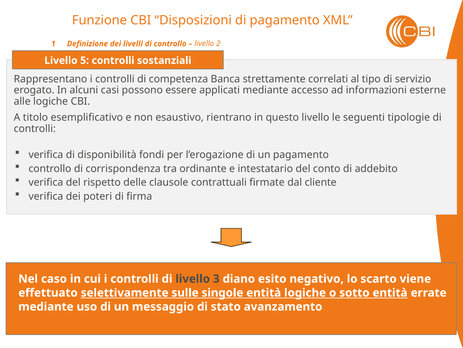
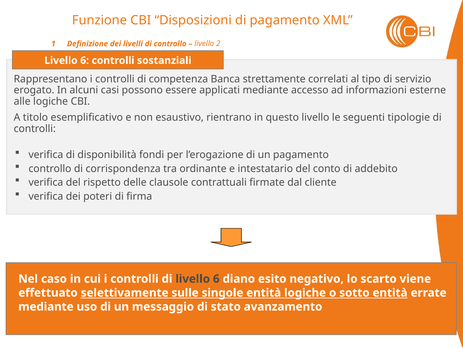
5 at (85, 60): 5 -> 6
di livello 3: 3 -> 6
